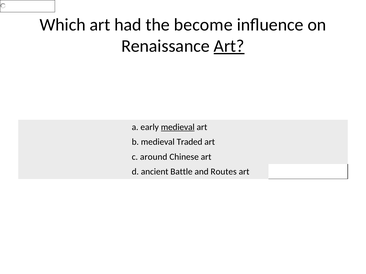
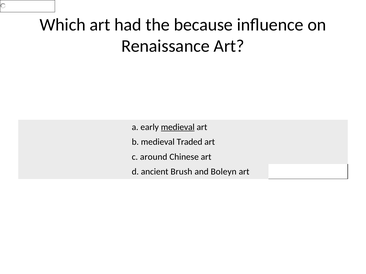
become: become -> because
Art at (229, 46) underline: present -> none
Battle: Battle -> Brush
Routes: Routes -> Boleyn
